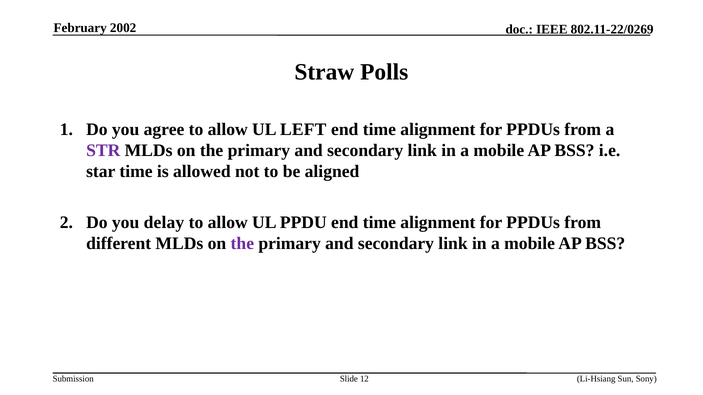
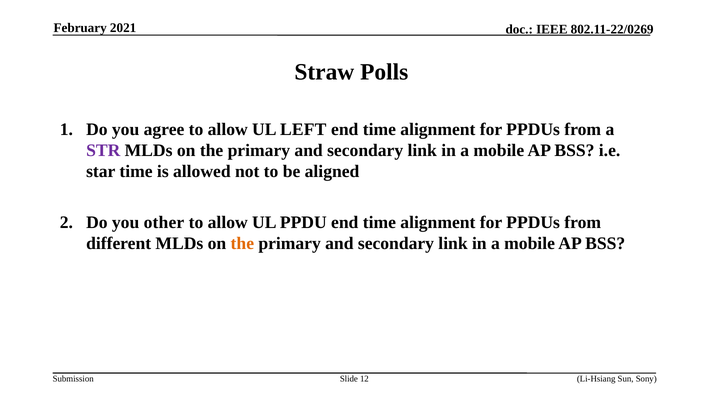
2002: 2002 -> 2021
delay: delay -> other
the at (242, 244) colour: purple -> orange
